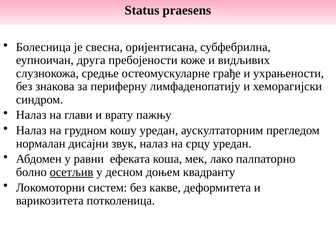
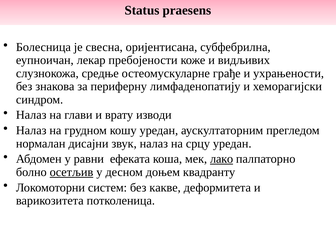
друга: друга -> лекар
пажњу: пажњу -> изводи
лако underline: none -> present
